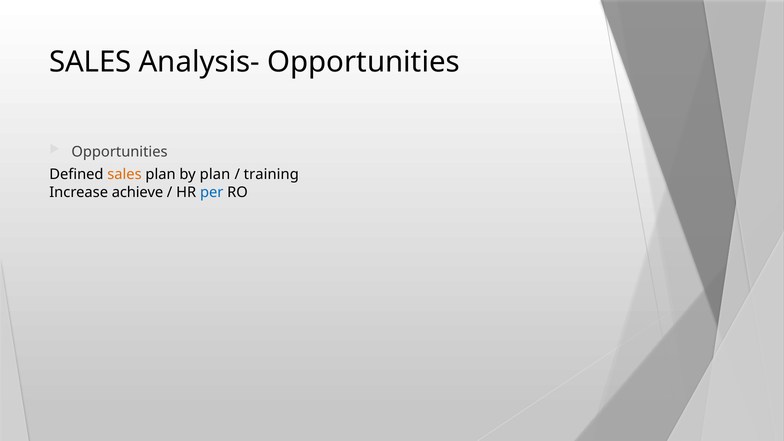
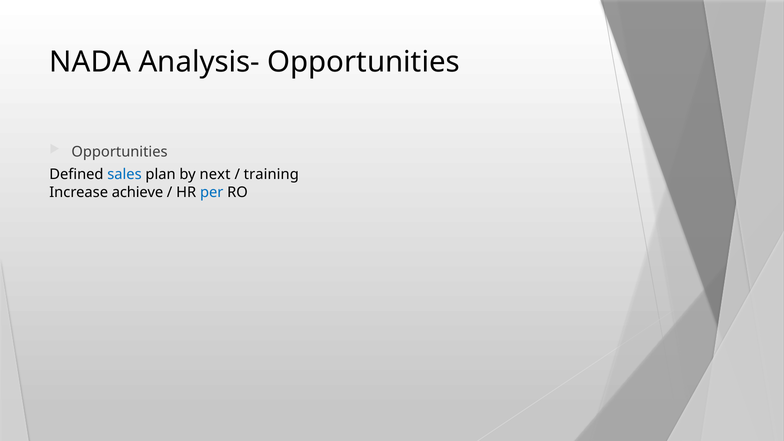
SALES at (90, 62): SALES -> NADA
sales at (125, 175) colour: orange -> blue
by plan: plan -> next
